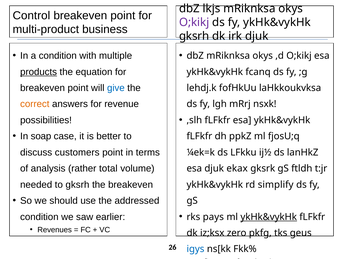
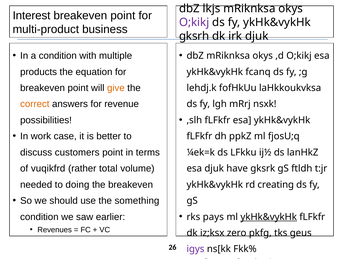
Control: Control -> Interest
products underline: present -> none
give colour: blue -> orange
soap: soap -> work
analysis: analysis -> vuqikfrd
ekax: ekax -> have
to gksrh: gksrh -> doing
simplify: simplify -> creating
addressed: addressed -> something
igys colour: blue -> purple
